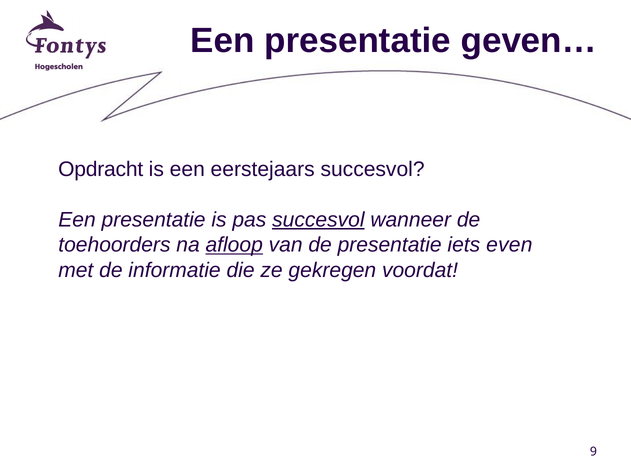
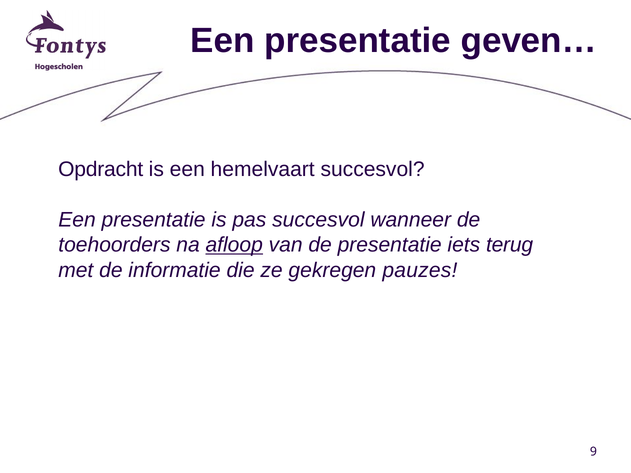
eerstejaars: eerstejaars -> hemelvaart
succesvol at (318, 220) underline: present -> none
even: even -> terug
voordat: voordat -> pauzes
